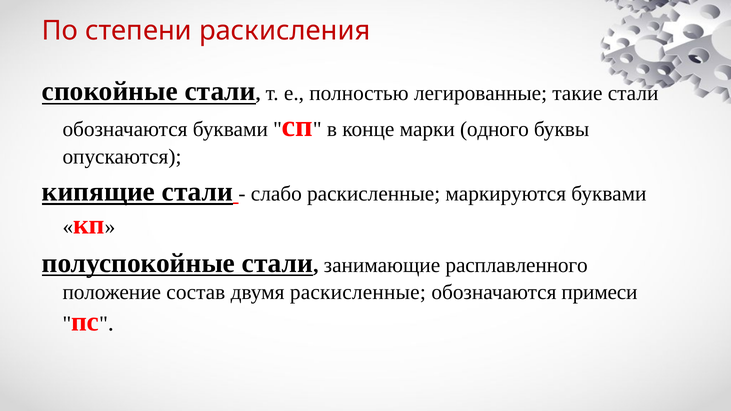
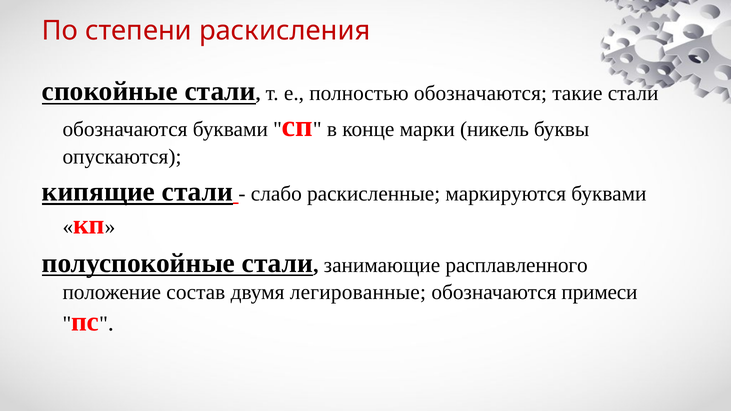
полностью легированные: легированные -> обозначаются
одного: одного -> никель
двумя раскисленные: раскисленные -> легированные
